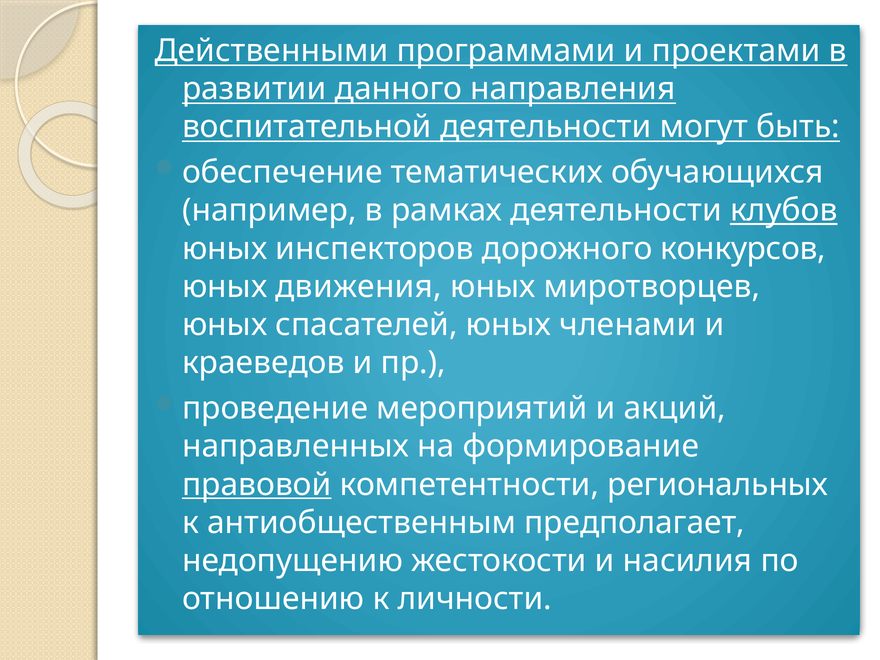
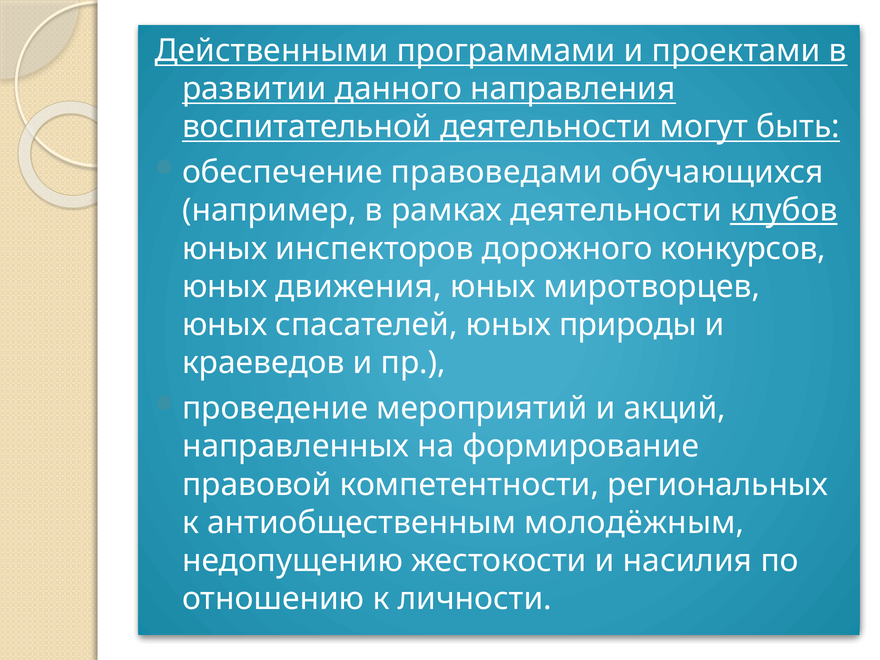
тематических: тематических -> правоведами
членами: членами -> природы
правовой underline: present -> none
предполагает: предполагает -> молодёжным
